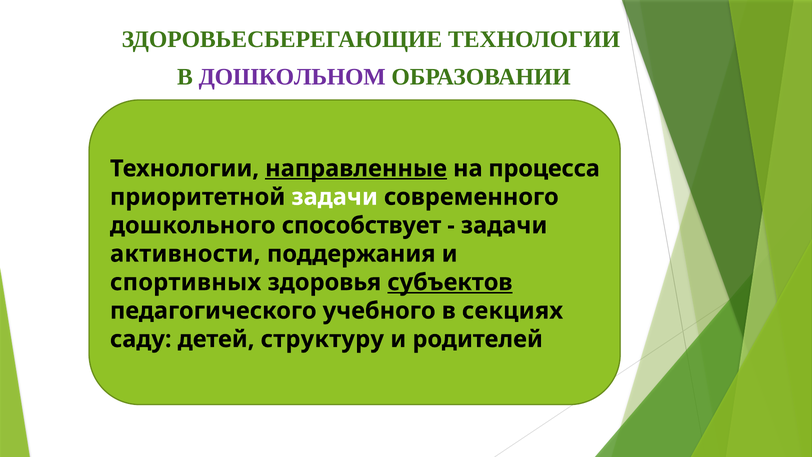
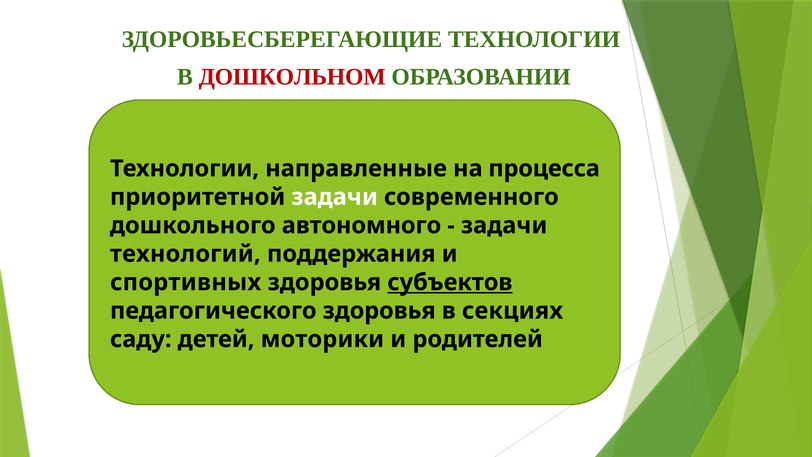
ДОШКОЛЬНОМ colour: purple -> red
направленные underline: present -> none
способствует: способствует -> автономного
активности: активности -> технологий
педагогического учебного: учебного -> здоровья
структуру: структуру -> моторики
